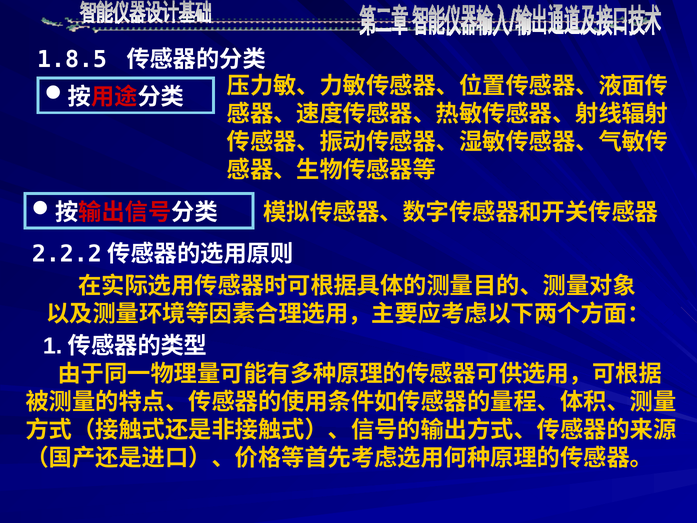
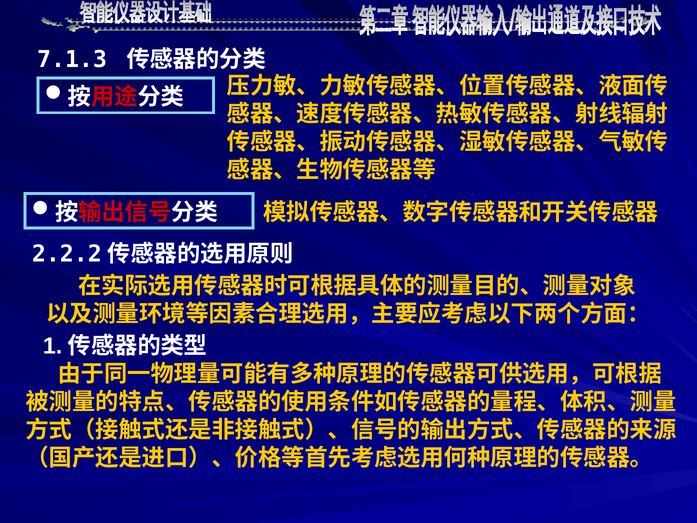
1.8.5: 1.8.5 -> 7.1.3
